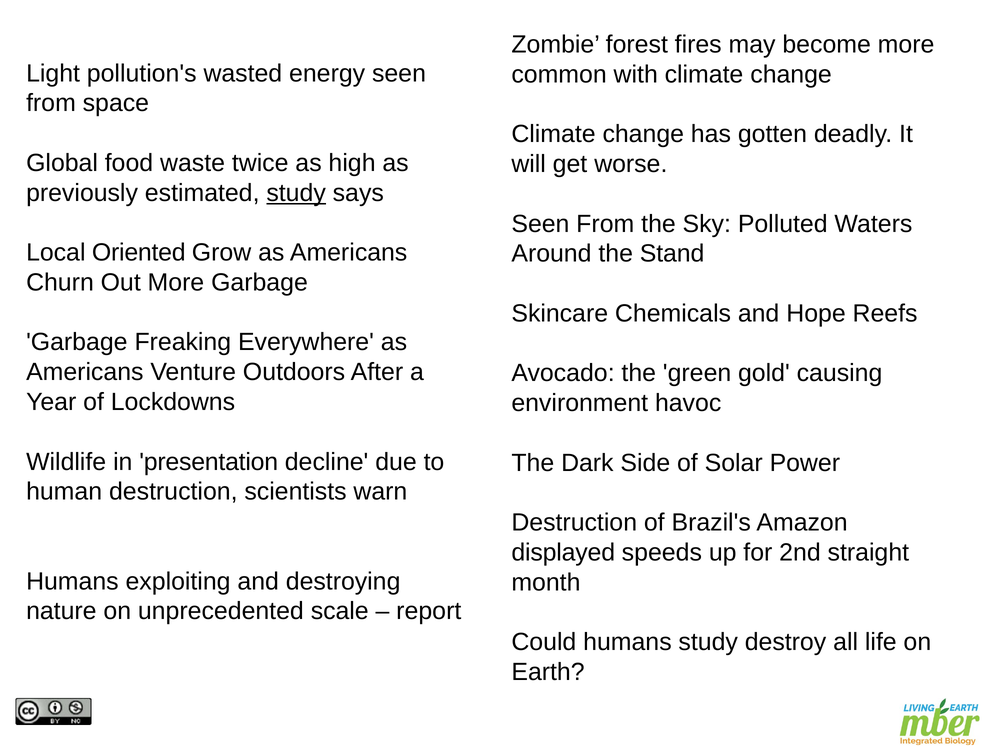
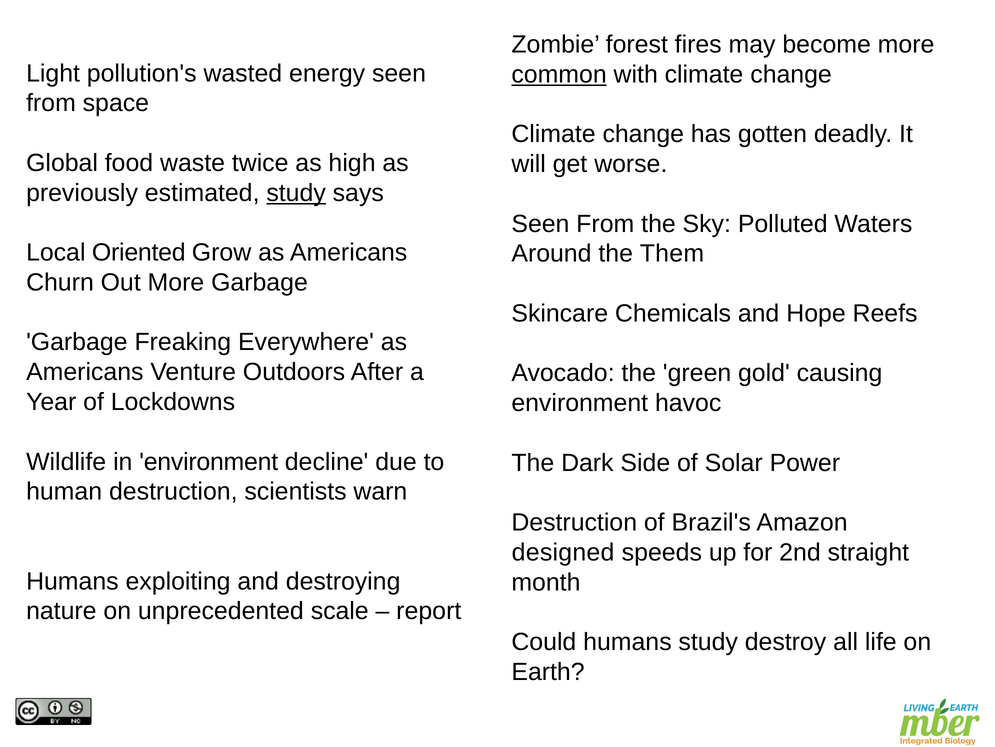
common underline: none -> present
Stand: Stand -> Them
in presentation: presentation -> environment
displayed: displayed -> designed
